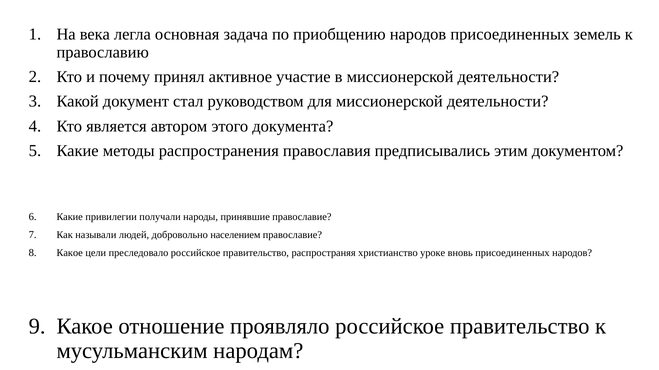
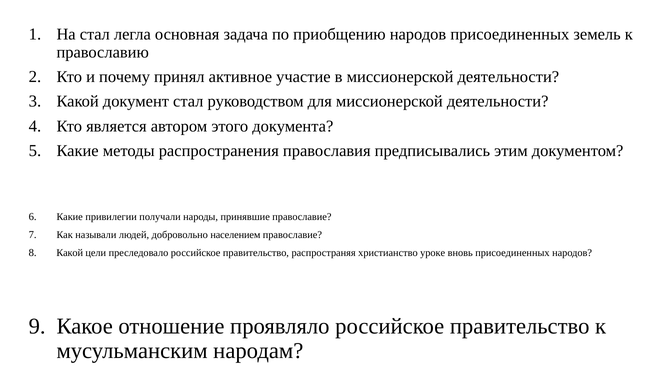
На века: века -> стал
Какое at (70, 253): Какое -> Какой
